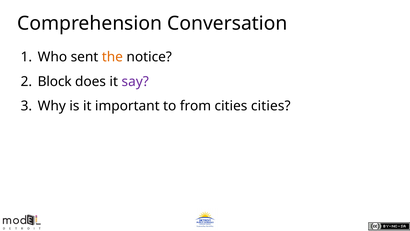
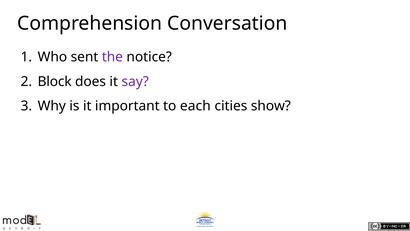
the colour: orange -> purple
from: from -> each
cities cities: cities -> show
